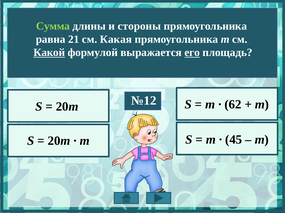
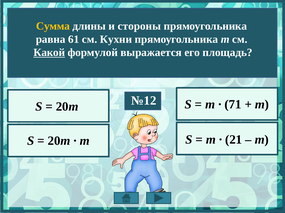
Сумма colour: light green -> yellow
21: 21 -> 61
Какая: Какая -> Кухни
его underline: present -> none
62: 62 -> 71
45: 45 -> 21
